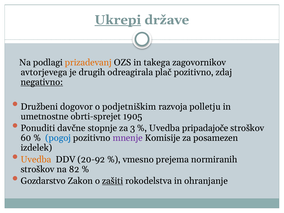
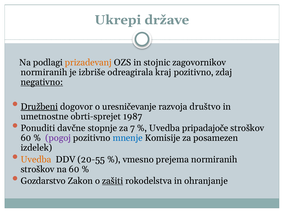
Ukrepi underline: present -> none
takega: takega -> stojnic
avtorjevega at (44, 72): avtorjevega -> normiranih
drugih: drugih -> izbriše
plač: plač -> kraj
Družbeni underline: none -> present
podjetniškim: podjetniškim -> uresničevanje
polletju: polletju -> društvo
1905: 1905 -> 1987
3: 3 -> 7
pogoj colour: blue -> purple
mnenje colour: purple -> blue
20-92: 20-92 -> 20-55
na 82: 82 -> 60
